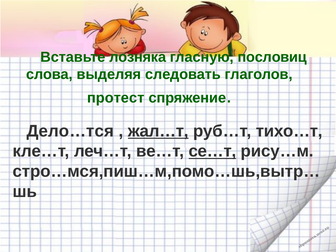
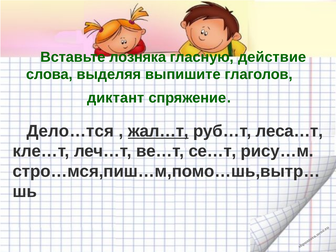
пословиц: пословиц -> действие
следовать: следовать -> выпишите
протест: протест -> диктант
тихо…т: тихо…т -> леса…т
се…т underline: present -> none
